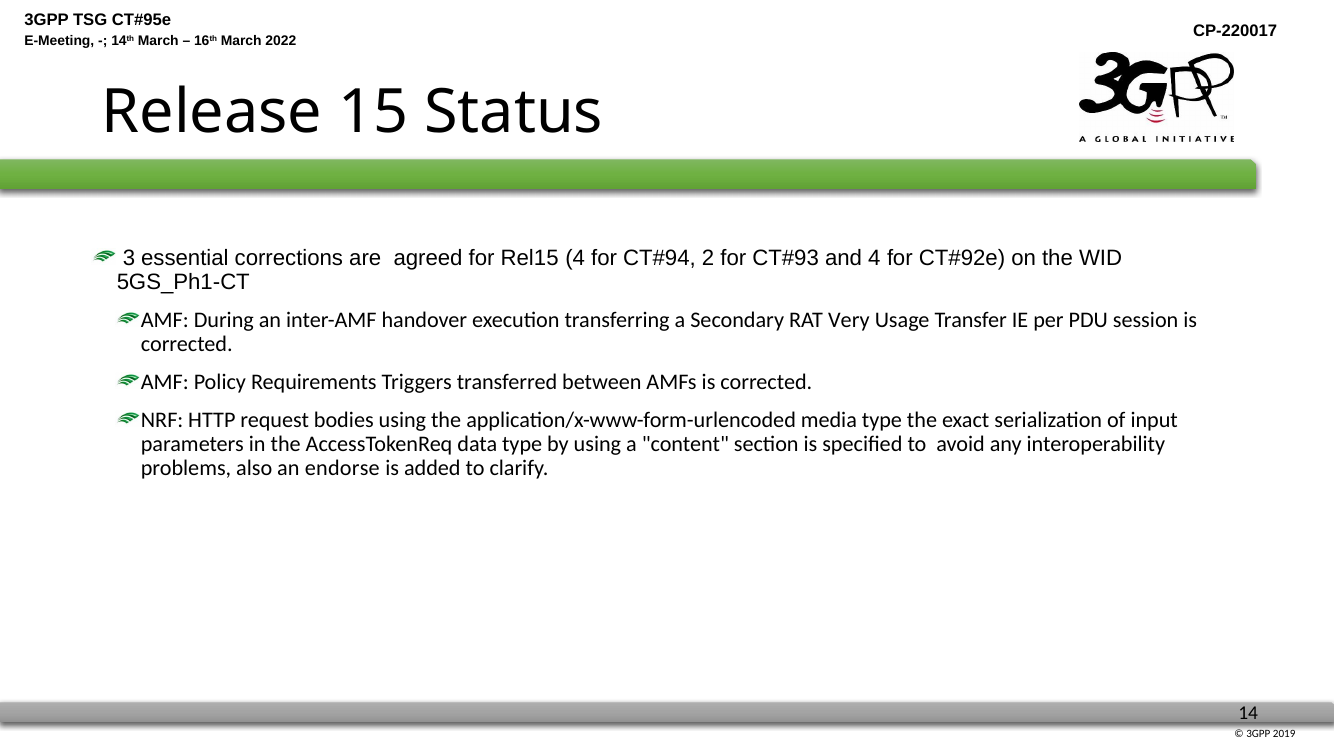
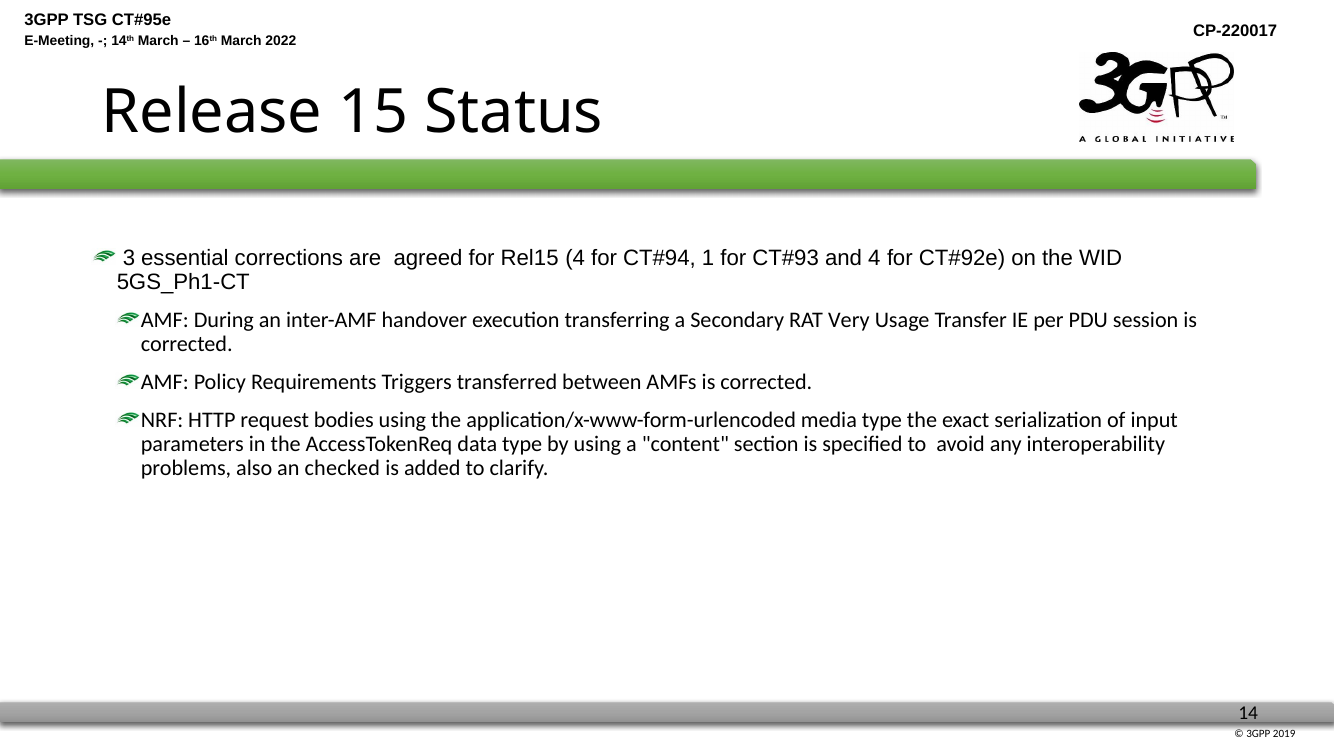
2: 2 -> 1
endorse: endorse -> checked
